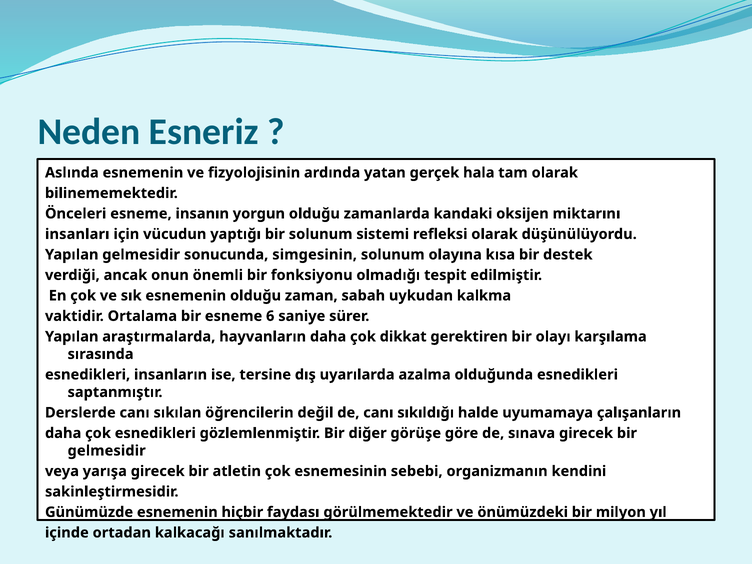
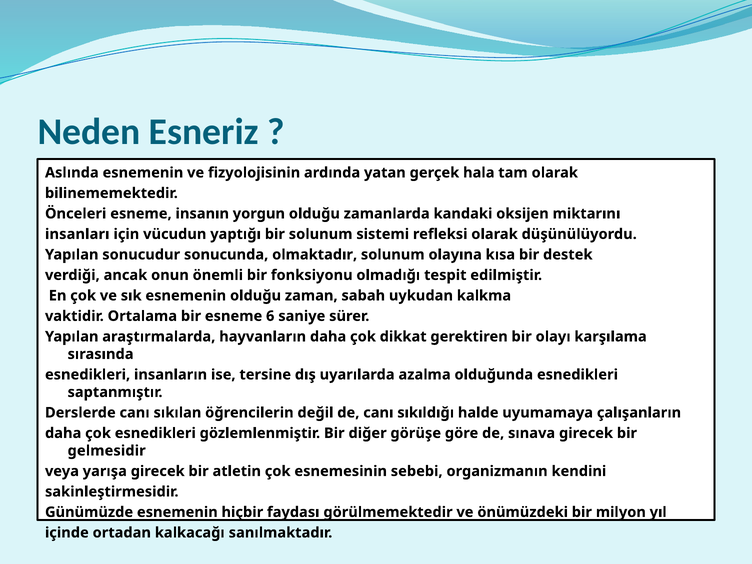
Yapılan gelmesidir: gelmesidir -> sonucudur
simgesinin: simgesinin -> olmaktadır
